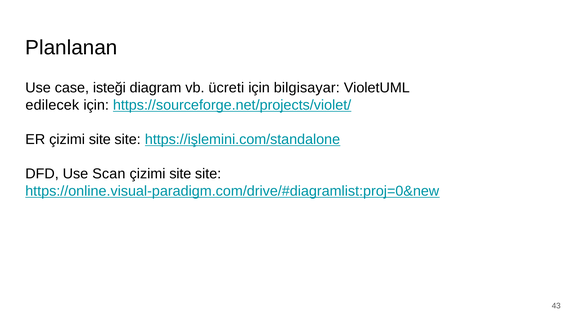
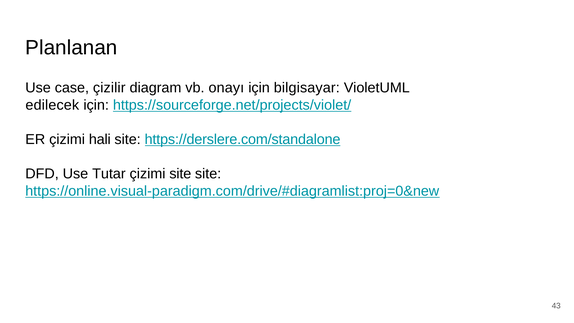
isteği: isteği -> çizilir
ücreti: ücreti -> onayı
ER çizimi site: site -> hali
https://işlemini.com/standalone: https://işlemini.com/standalone -> https://derslere.com/standalone
Scan: Scan -> Tutar
